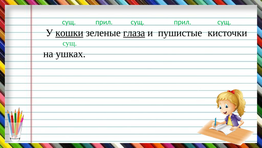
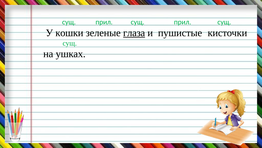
кошки underline: present -> none
